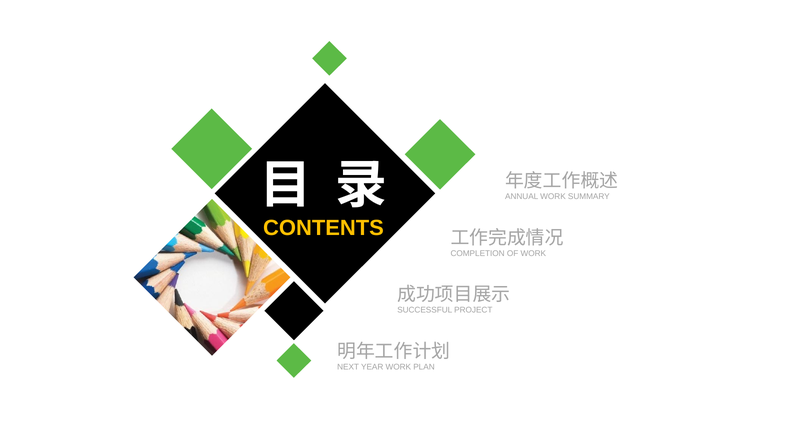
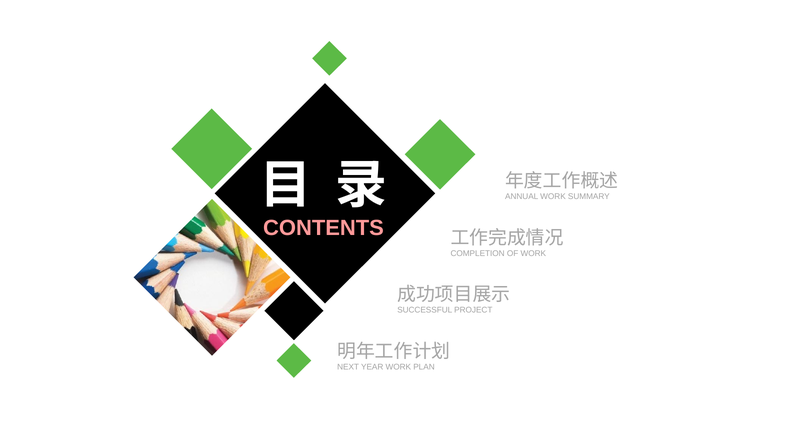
CONTENTS colour: yellow -> pink
